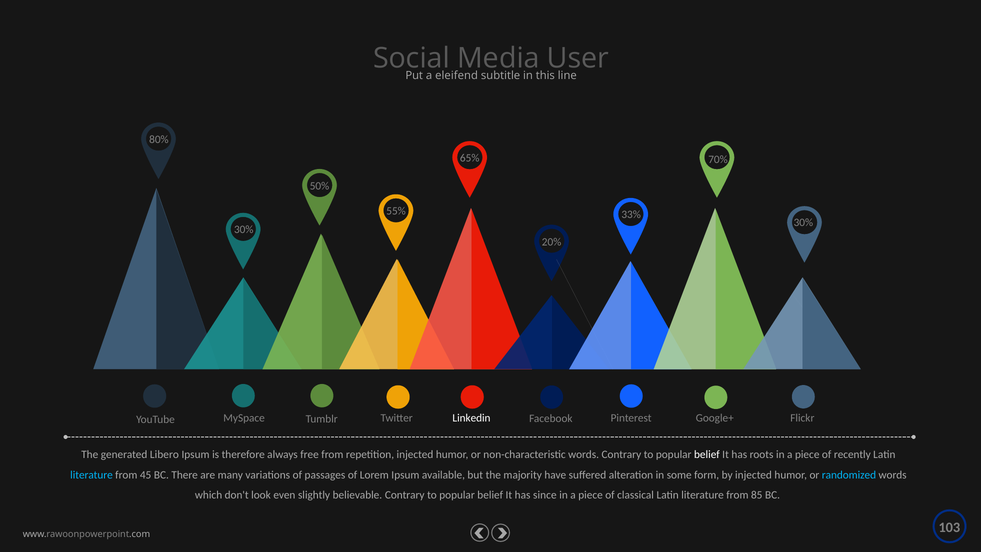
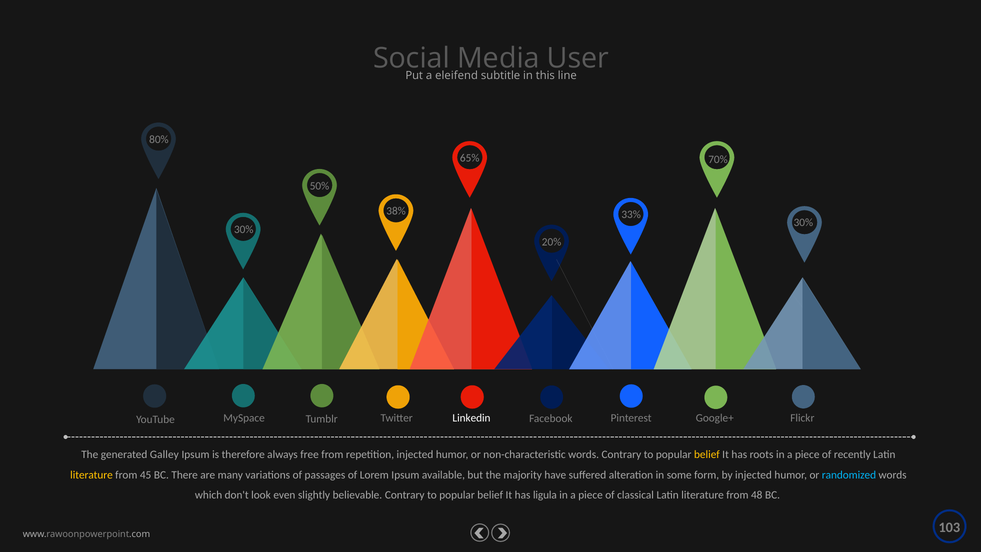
55%: 55% -> 38%
Libero: Libero -> Galley
belief at (707, 455) colour: white -> yellow
literature at (92, 475) colour: light blue -> yellow
since: since -> ligula
85: 85 -> 48
